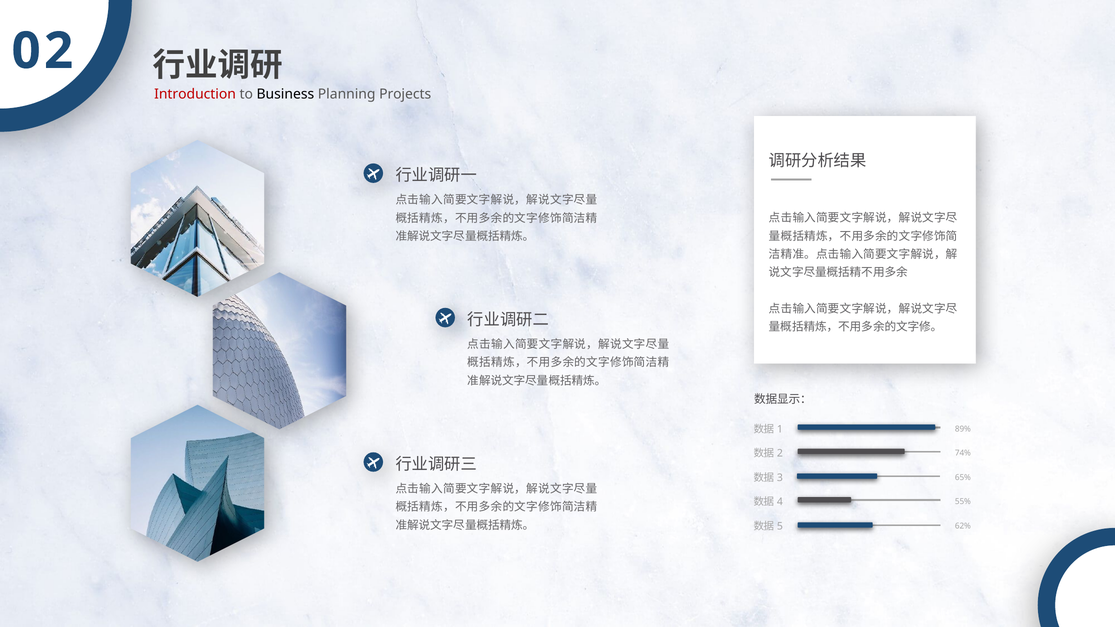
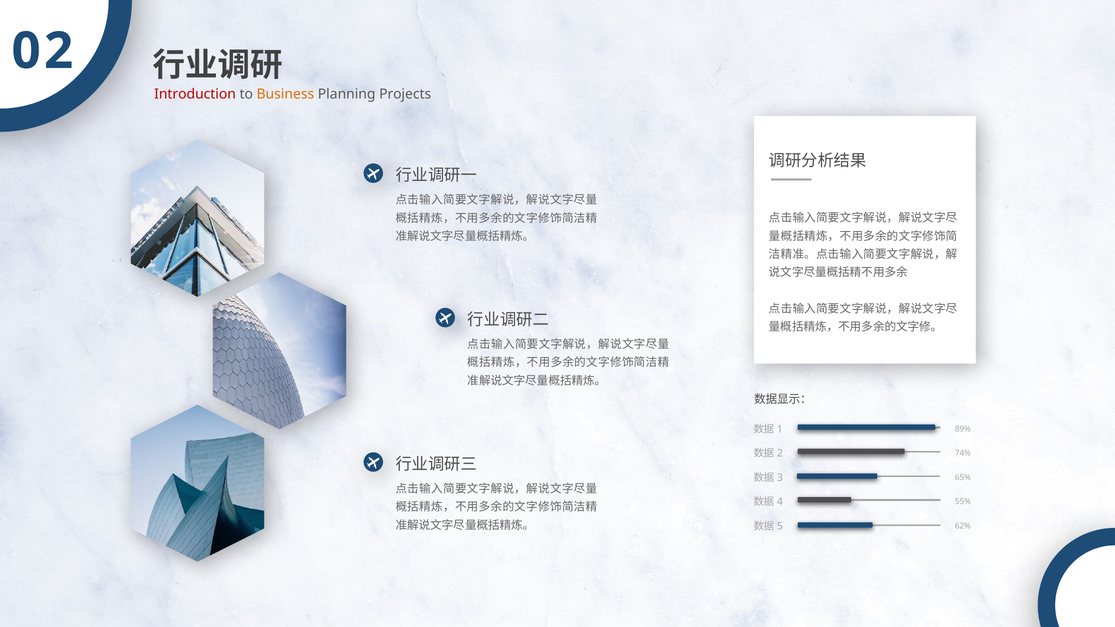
Business colour: black -> orange
